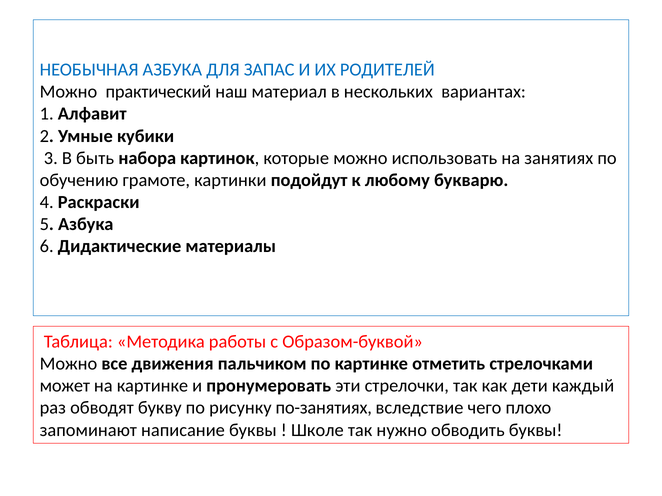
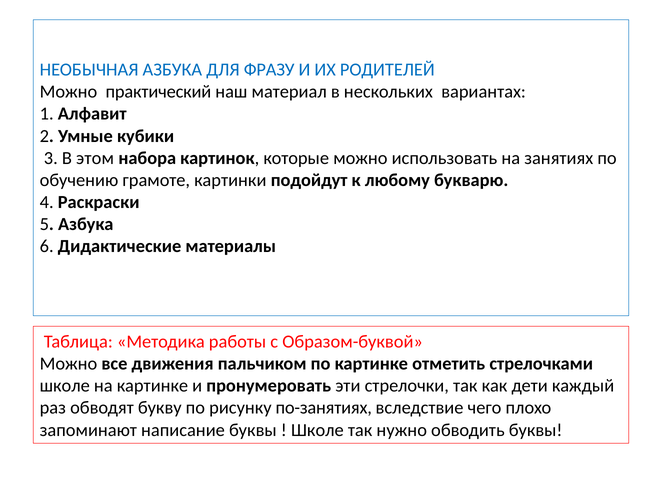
ЗАПАС: ЗАПАС -> ФРАЗУ
быть: быть -> этом
может at (65, 386): может -> школе
